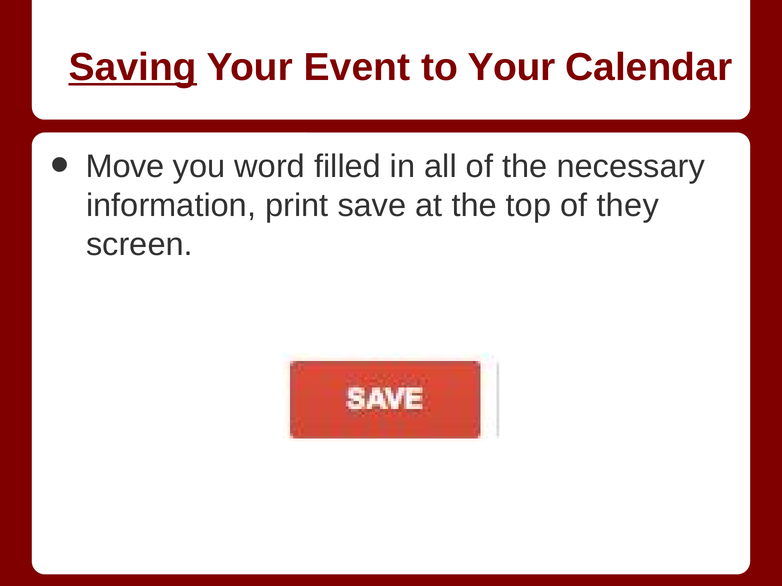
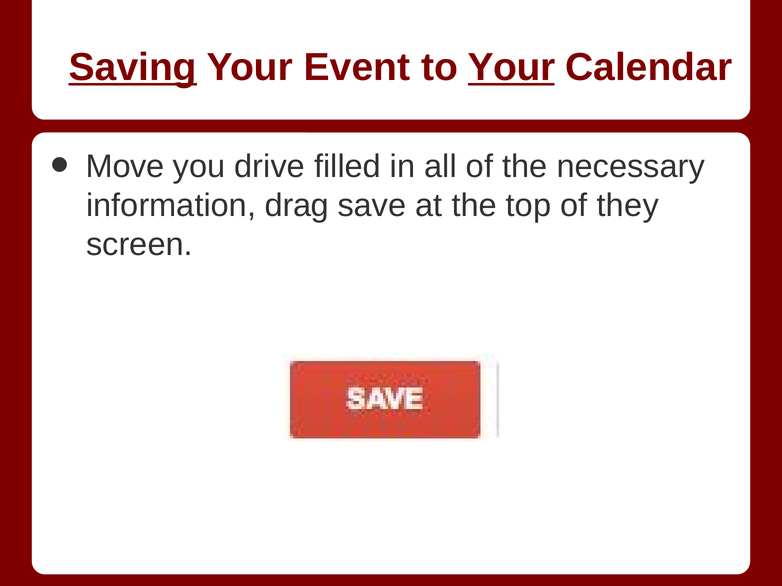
Your at (511, 68) underline: none -> present
word: word -> drive
print: print -> drag
